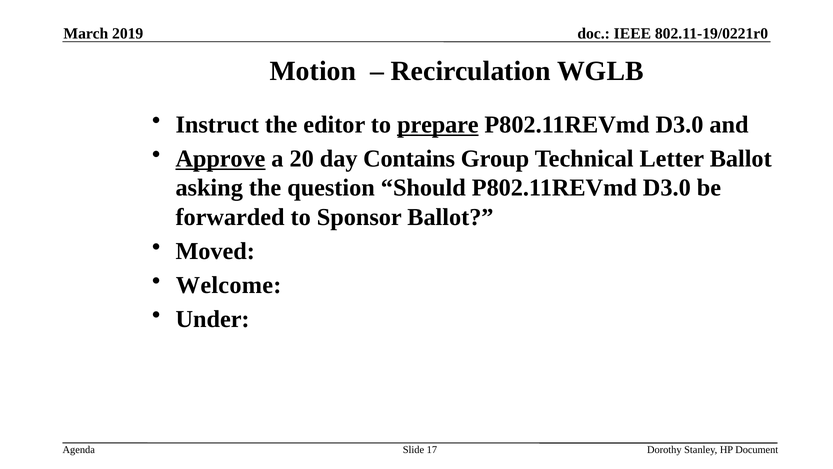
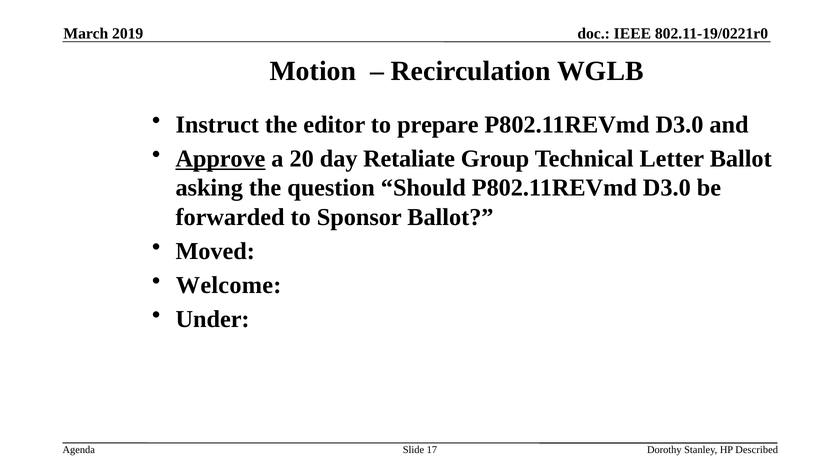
prepare underline: present -> none
Contains: Contains -> Retaliate
Document: Document -> Described
